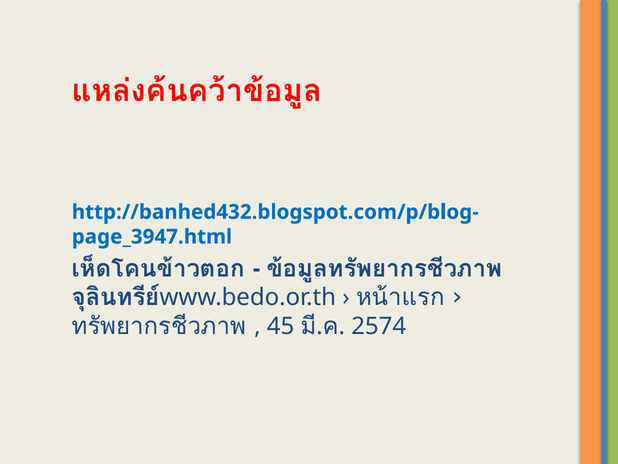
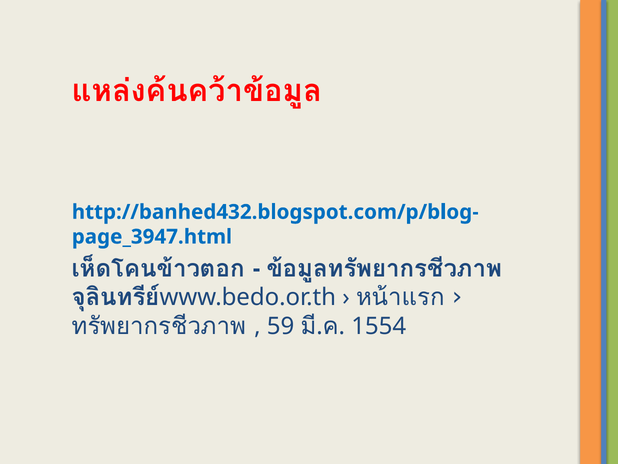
45: 45 -> 59
2574: 2574 -> 1554
